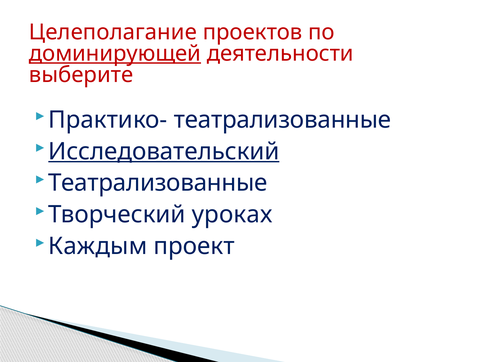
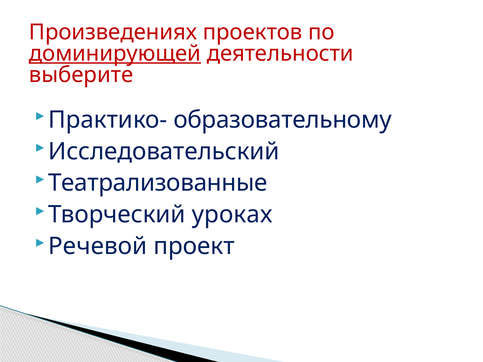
Целеполагание: Целеполагание -> Произведениях
Практико- театрализованные: театрализованные -> образовательному
Исследовательский underline: present -> none
Каждым: Каждым -> Речевой
